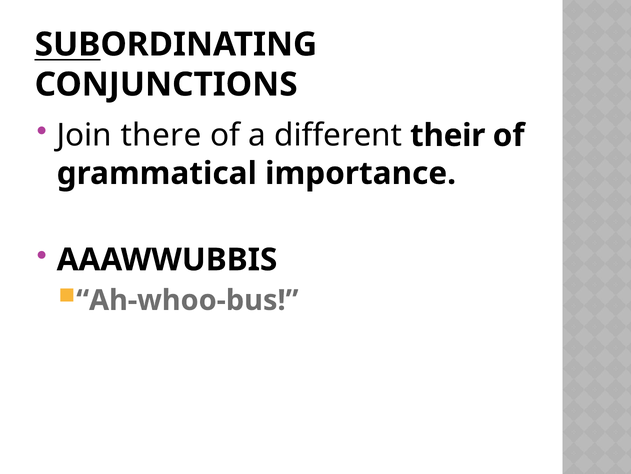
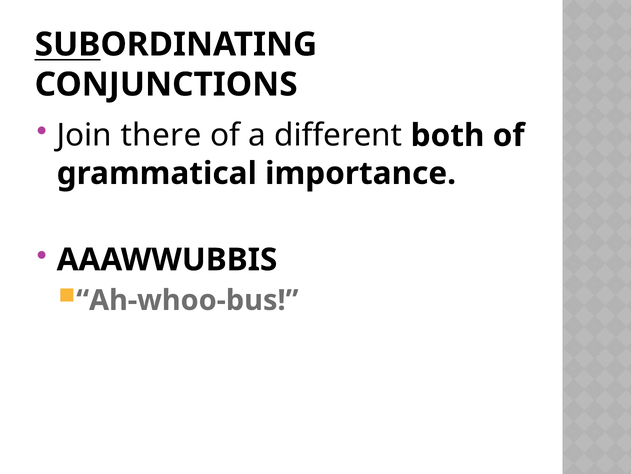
their: their -> both
